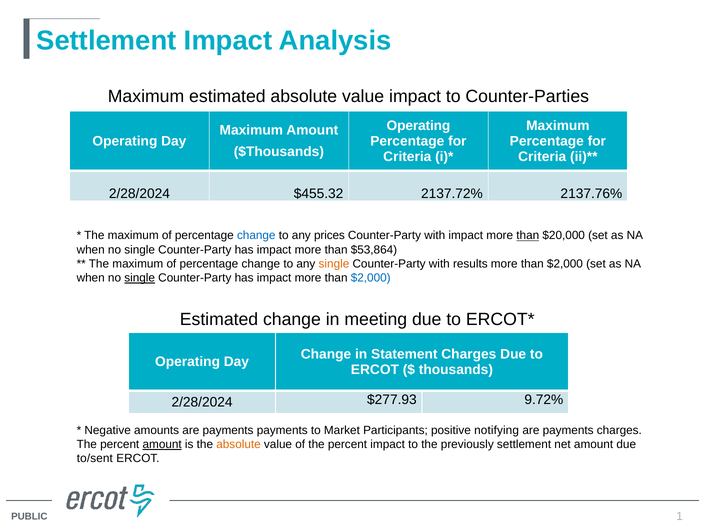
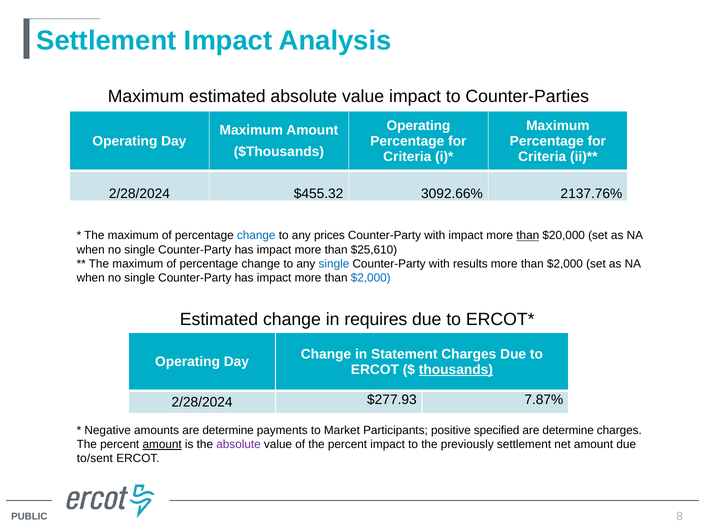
2137.72%: 2137.72% -> 3092.66%
$53,864: $53,864 -> $25,610
single at (334, 264) colour: orange -> blue
single at (140, 278) underline: present -> none
meeting: meeting -> requires
thousands underline: none -> present
9.72%: 9.72% -> 7.87%
amounts are payments: payments -> determine
notifying: notifying -> specified
payments at (568, 430): payments -> determine
absolute at (239, 444) colour: orange -> purple
1: 1 -> 8
